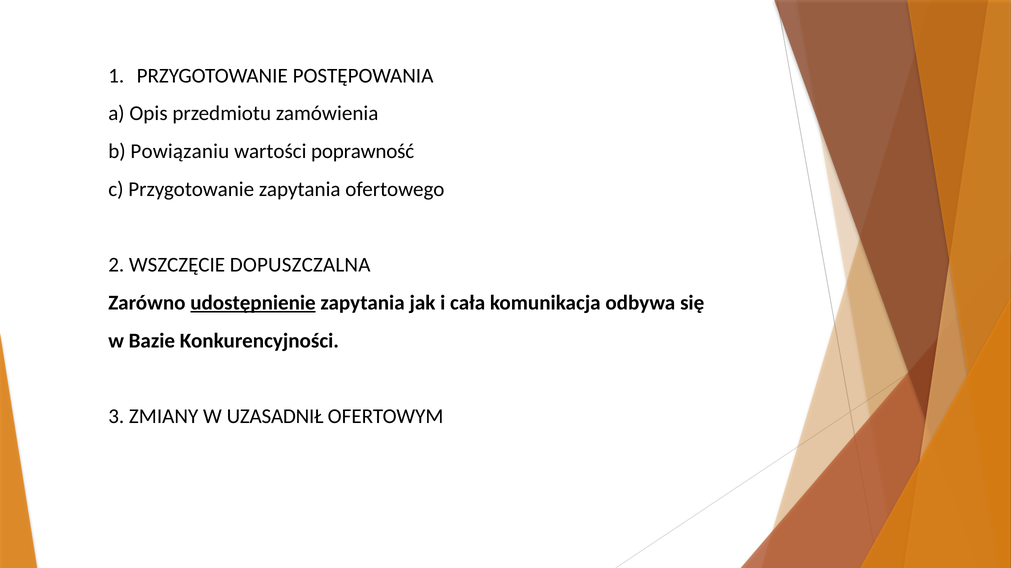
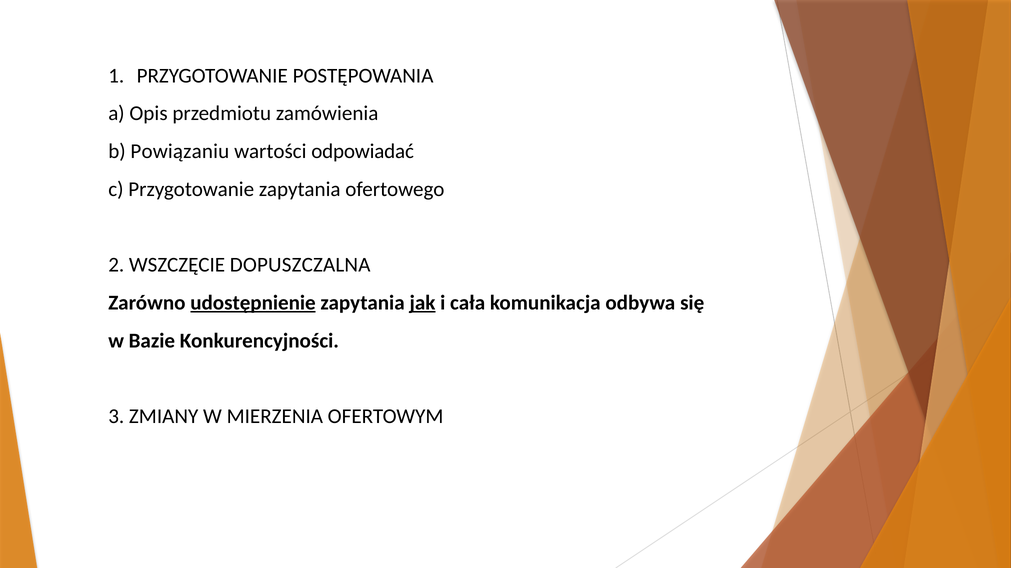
poprawność: poprawność -> odpowiadać
jak underline: none -> present
UZASADNIŁ: UZASADNIŁ -> MIERZENIA
